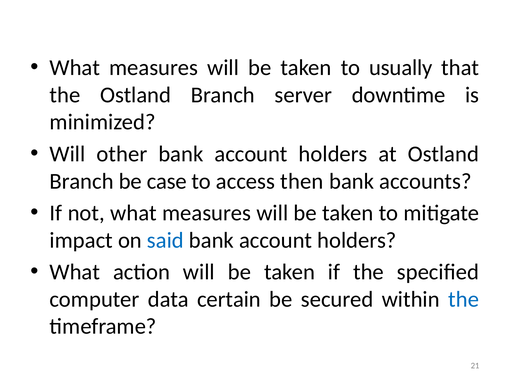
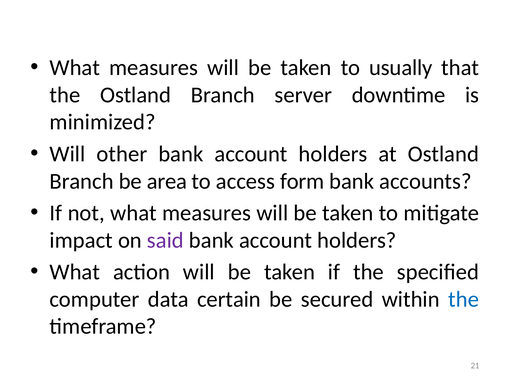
case: case -> area
then: then -> form
said colour: blue -> purple
